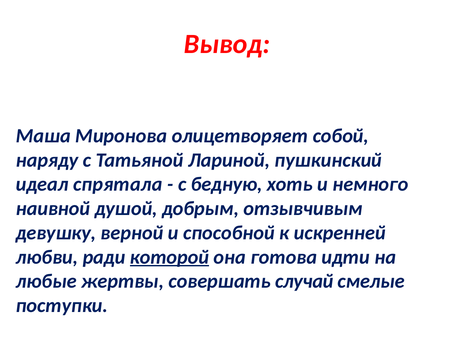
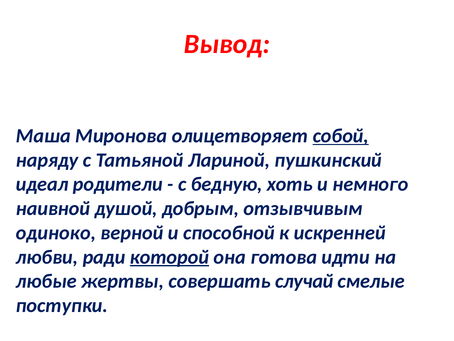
собой underline: none -> present
спрятала: спрятала -> родители
девушку: девушку -> одиноко
